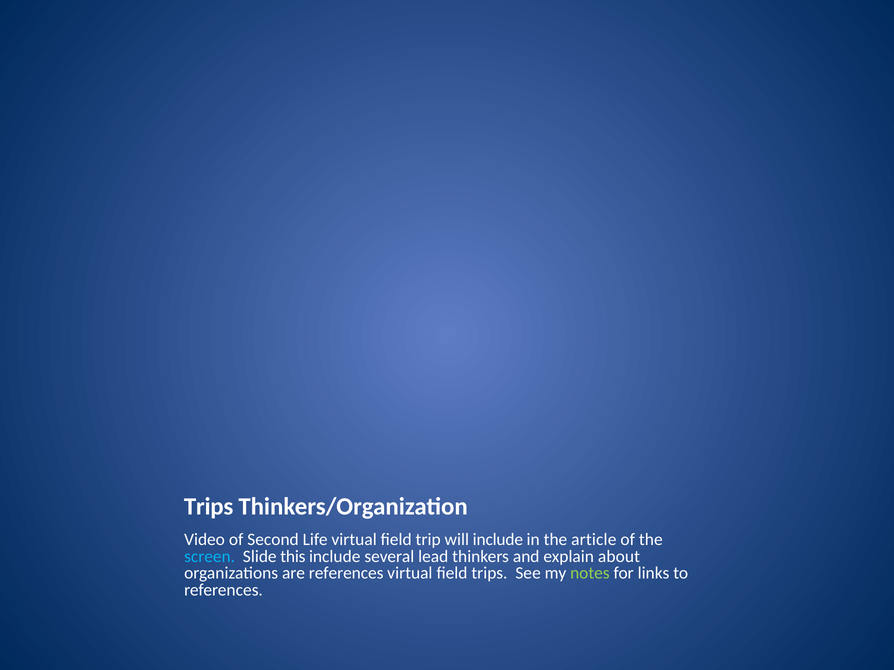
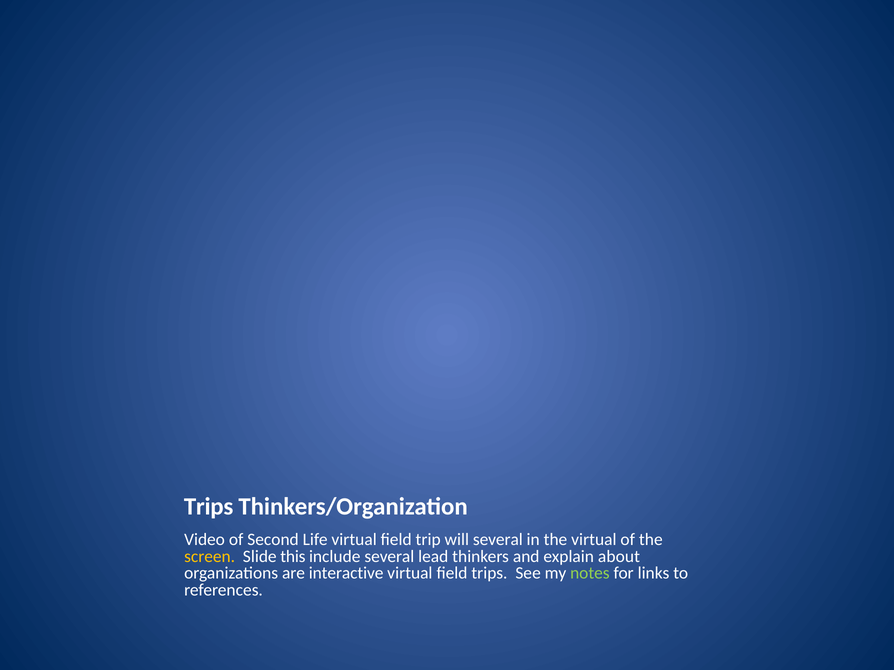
will include: include -> several
the article: article -> virtual
screen colour: light blue -> yellow
are references: references -> interactive
